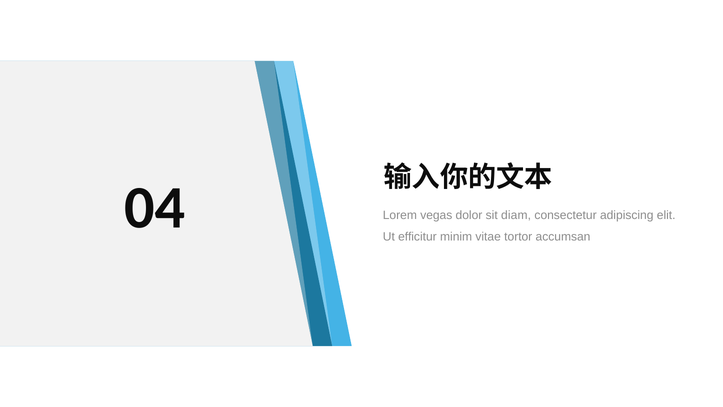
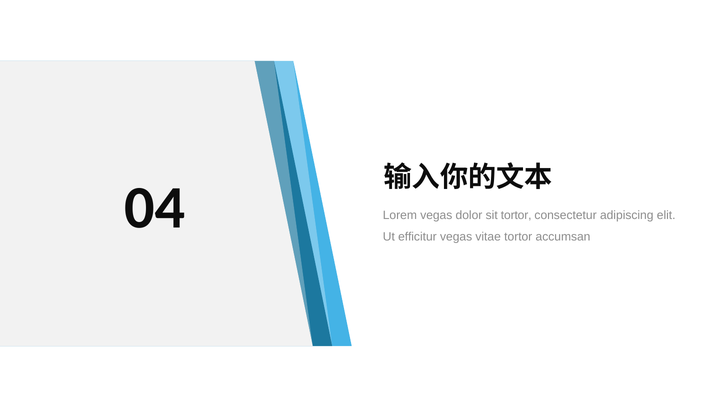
sit diam: diam -> tortor
efficitur minim: minim -> vegas
